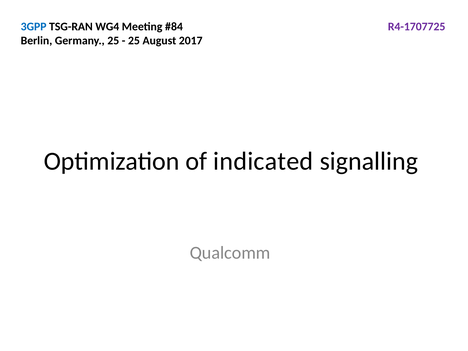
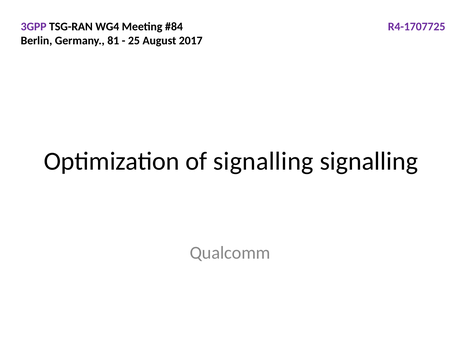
3GPP colour: blue -> purple
Germany 25: 25 -> 81
of indicated: indicated -> signalling
